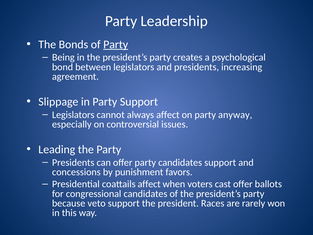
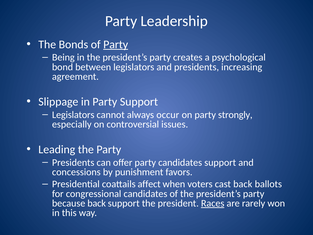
always affect: affect -> occur
anyway: anyway -> strongly
cast offer: offer -> back
because veto: veto -> back
Races underline: none -> present
